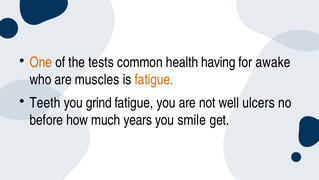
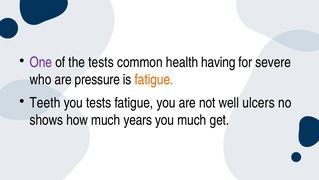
One colour: orange -> purple
awake: awake -> severe
muscles: muscles -> pressure
you grind: grind -> tests
before: before -> shows
you smile: smile -> much
